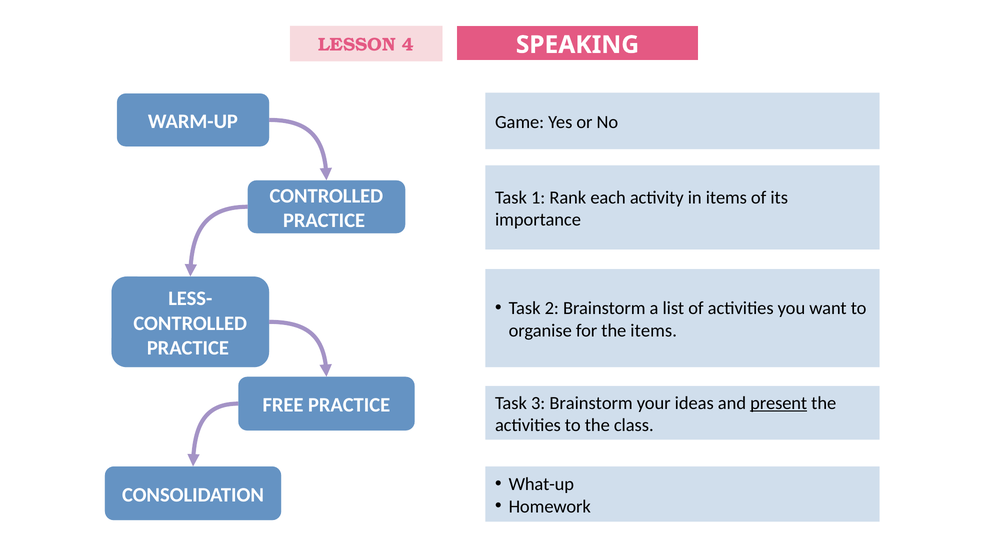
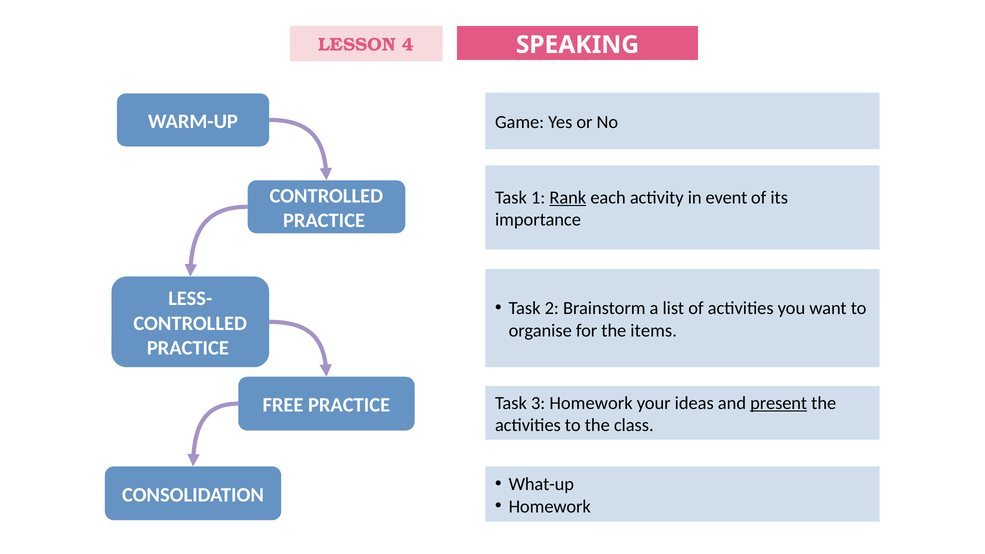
Rank underline: none -> present
in items: items -> event
3 Brainstorm: Brainstorm -> Homework
